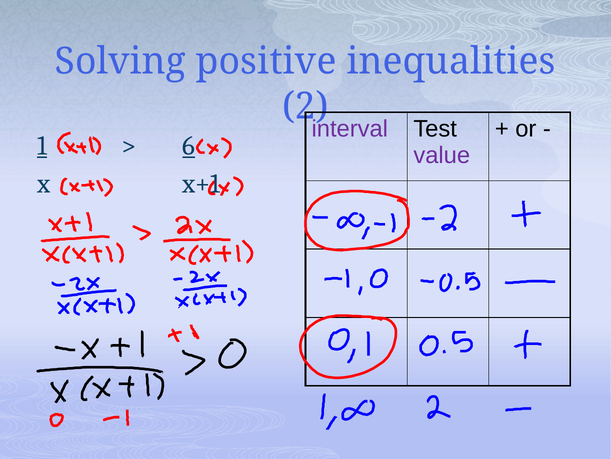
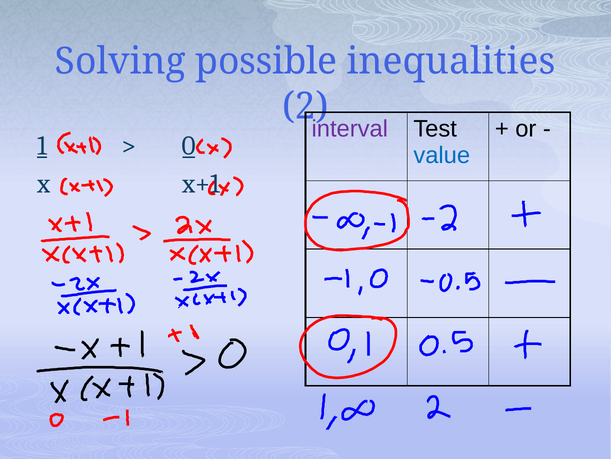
positive: positive -> possible
6: 6 -> 0
value colour: purple -> blue
